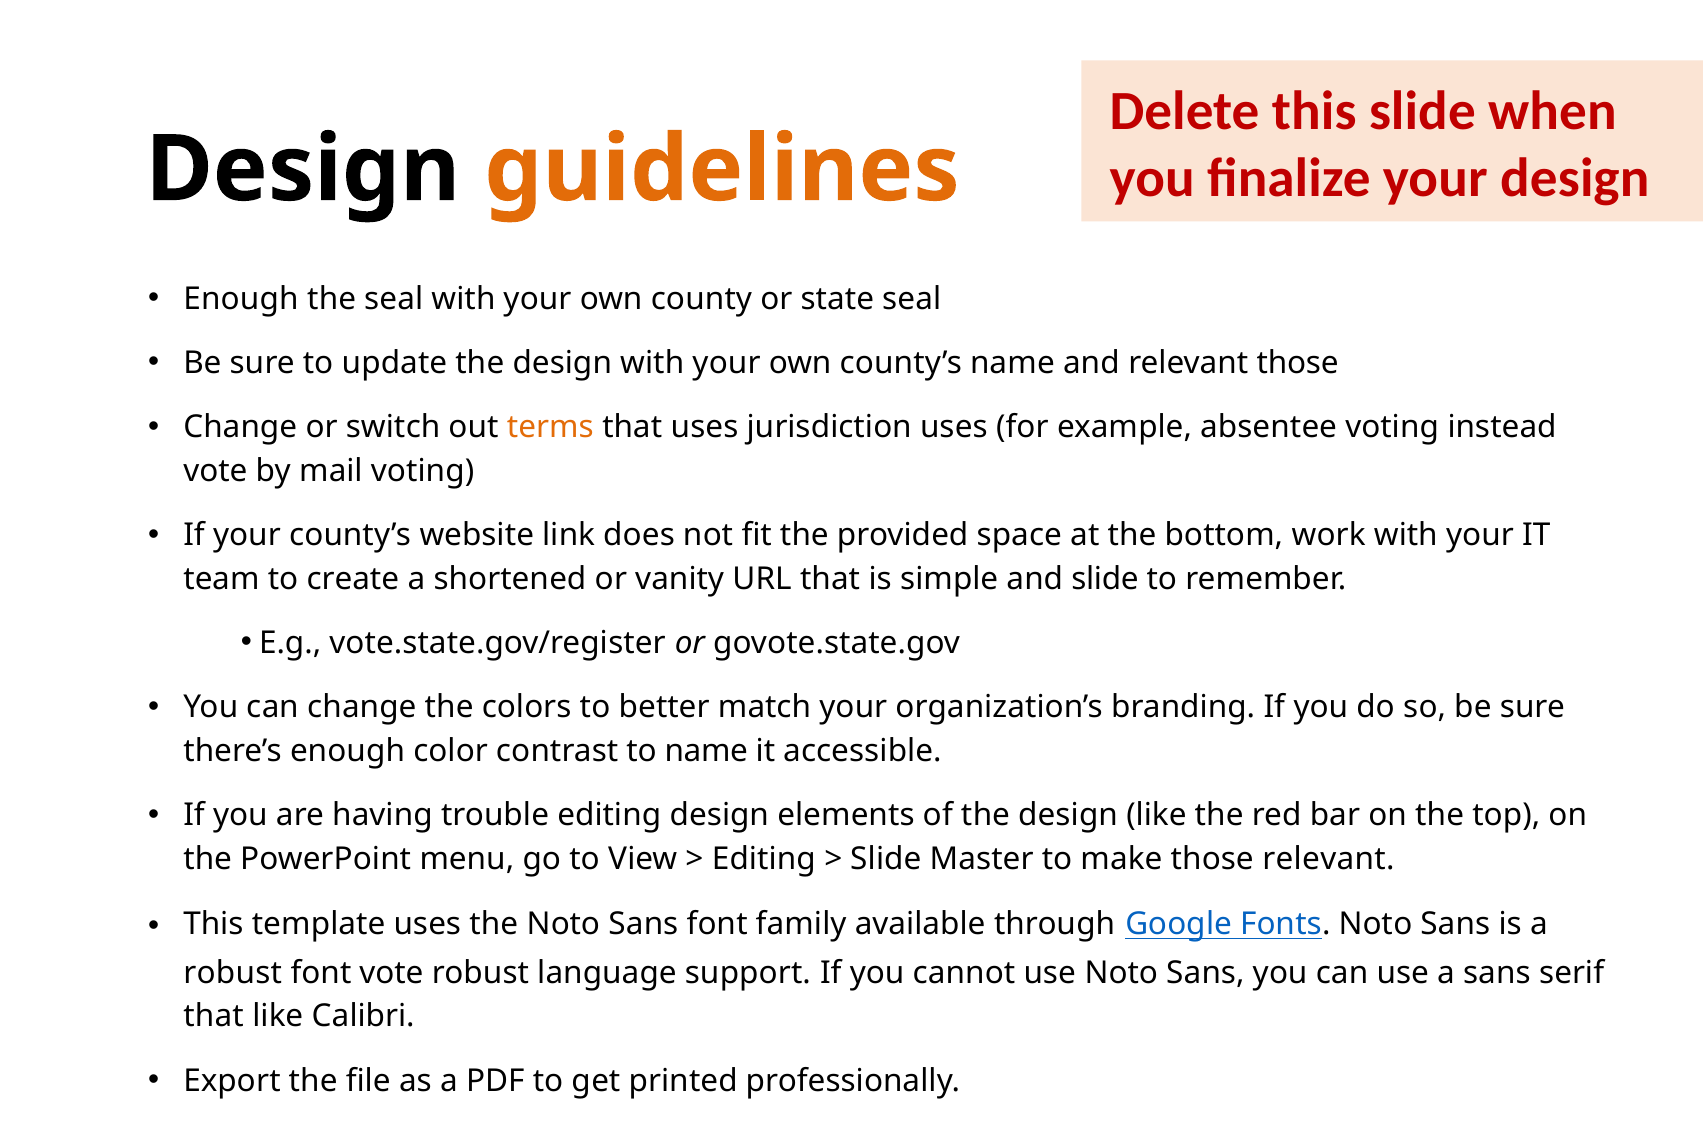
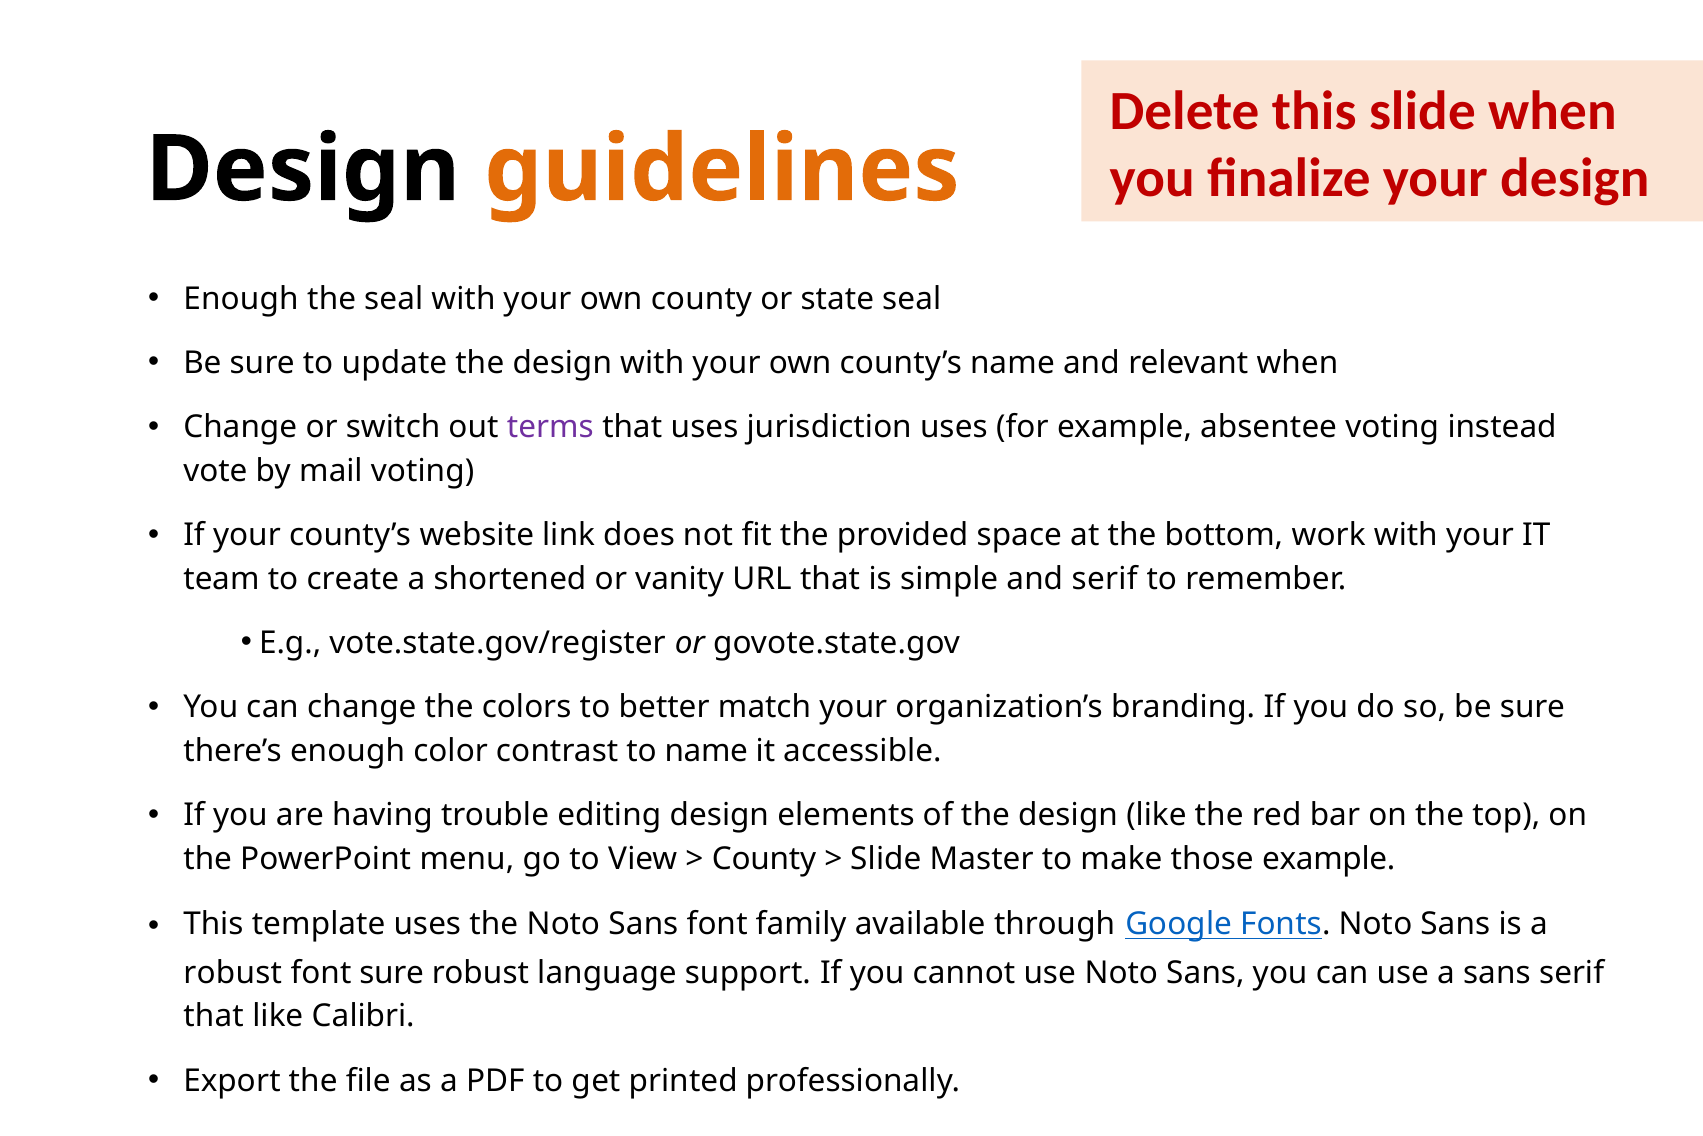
relevant those: those -> when
terms colour: orange -> purple
and slide: slide -> serif
Editing at (764, 858): Editing -> County
those relevant: relevant -> example
font vote: vote -> sure
